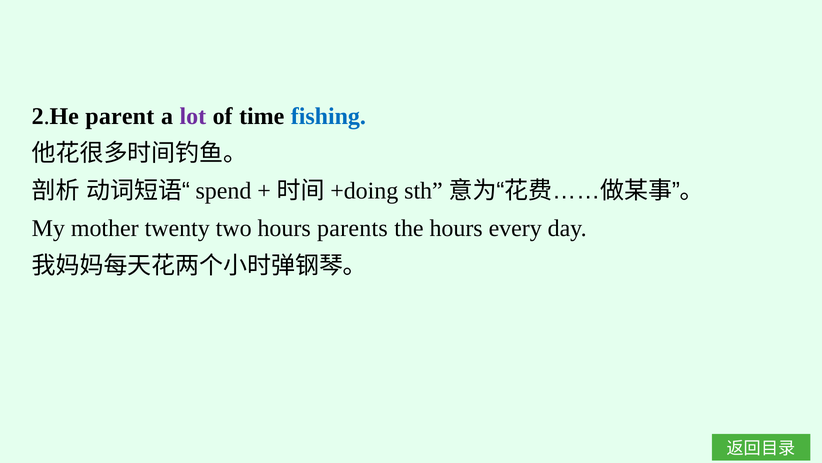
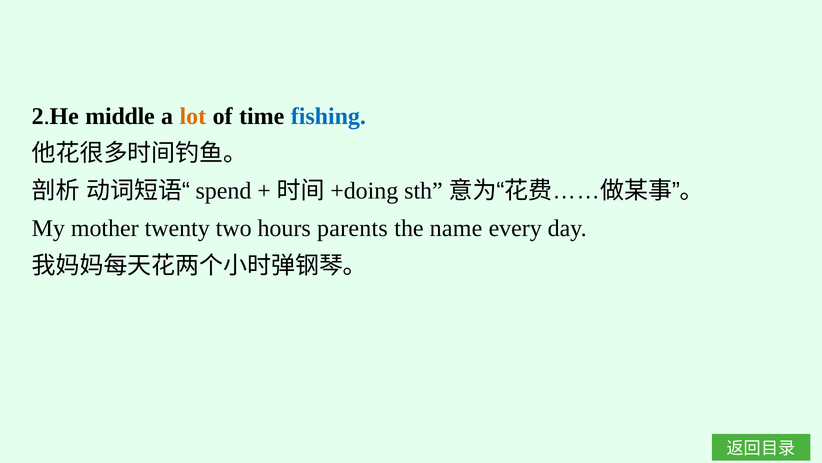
parent: parent -> middle
lot colour: purple -> orange
the hours: hours -> name
